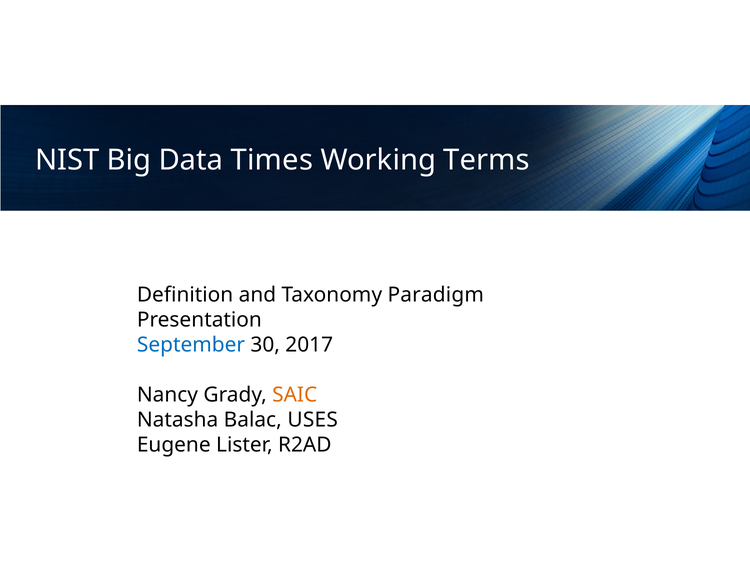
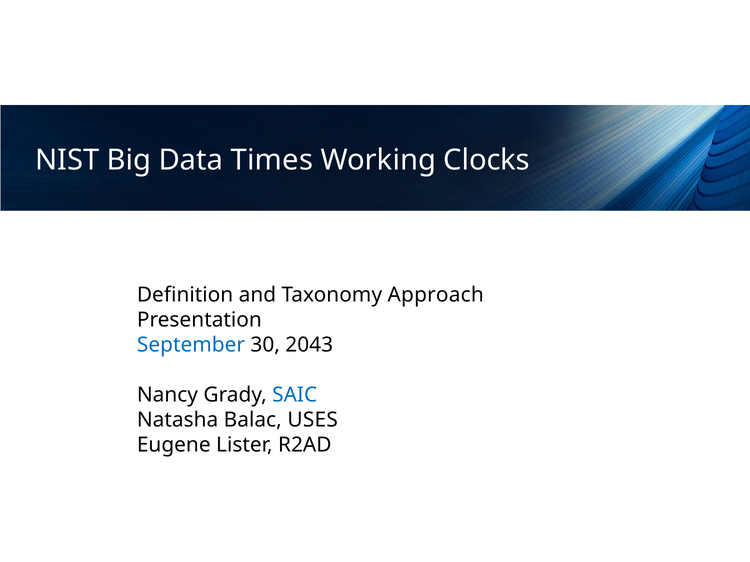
Terms: Terms -> Clocks
Paradigm: Paradigm -> Approach
2017: 2017 -> 2043
SAIC colour: orange -> blue
